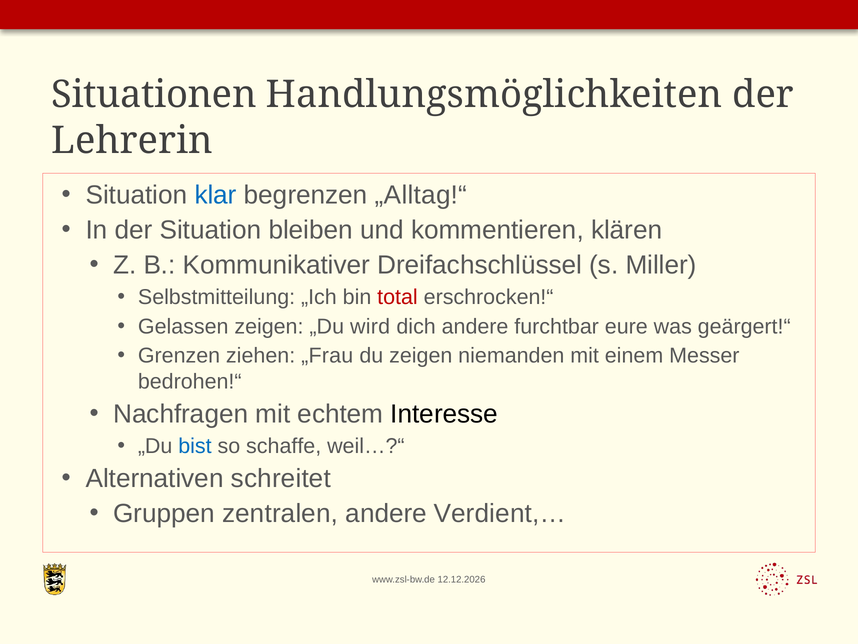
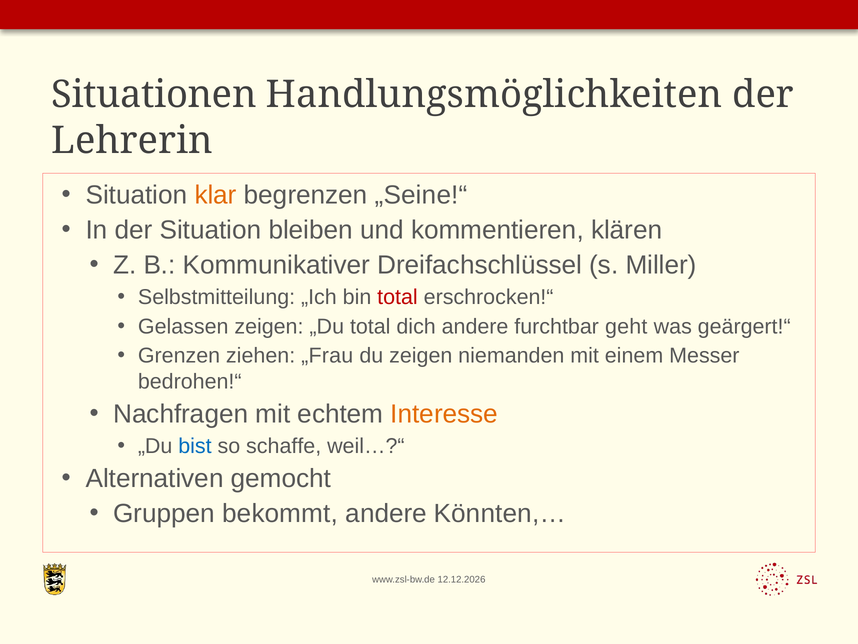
klar colour: blue -> orange
„Alltag!“: „Alltag!“ -> „Seine!“
„Du wird: wird -> total
eure: eure -> geht
Interesse colour: black -> orange
schreitet: schreitet -> gemocht
zentralen: zentralen -> bekommt
Verdient,…: Verdient,… -> Könnten,…
